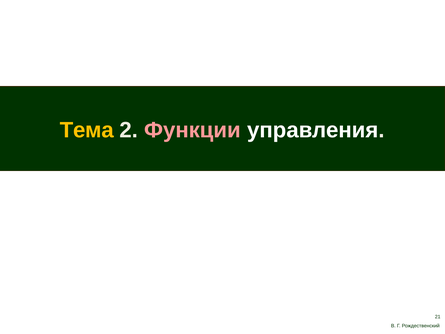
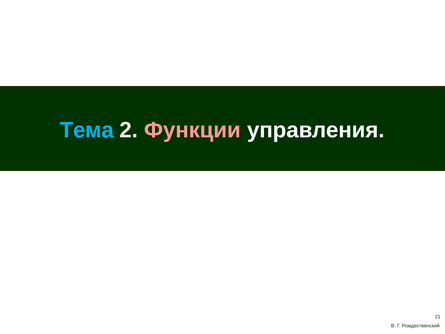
Тема colour: yellow -> light blue
